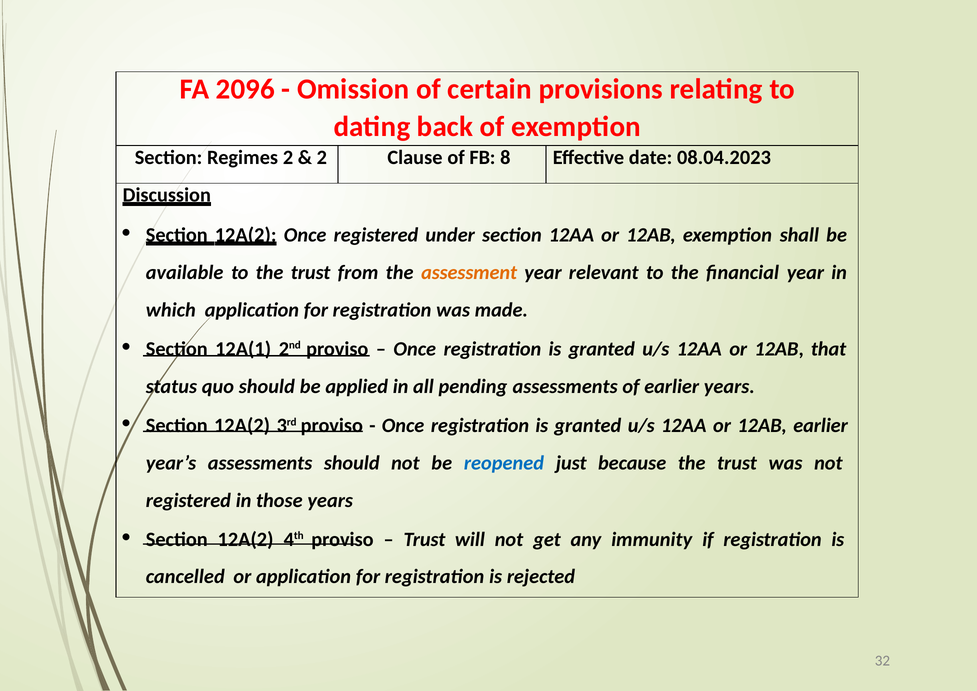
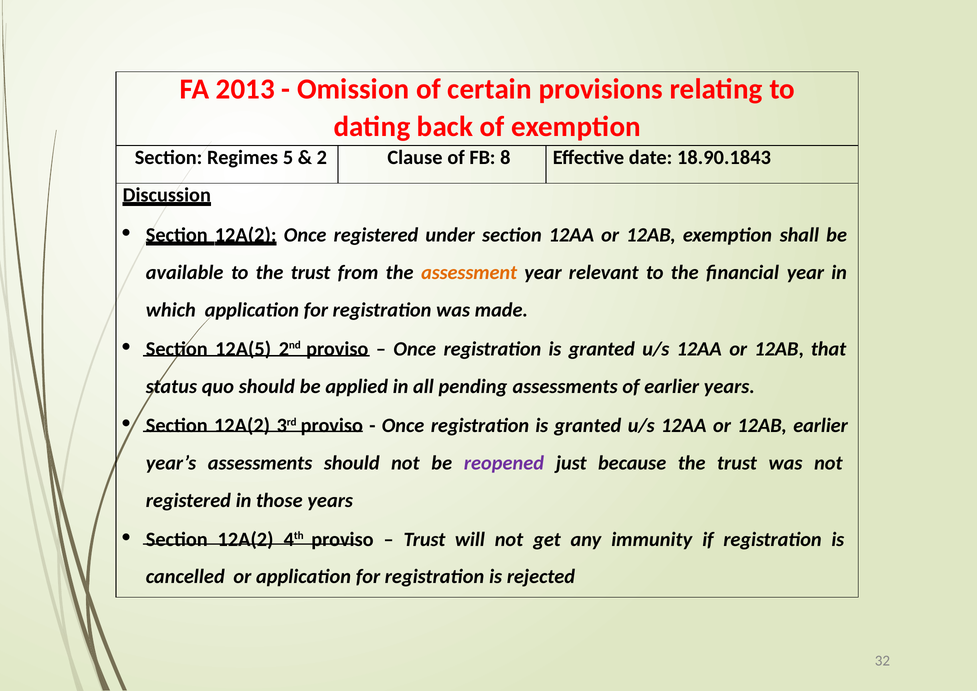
2096: 2096 -> 2013
Regimes 2: 2 -> 5
08.04.2023: 08.04.2023 -> 18.90.1843
12A(1: 12A(1 -> 12A(5
reopened colour: blue -> purple
